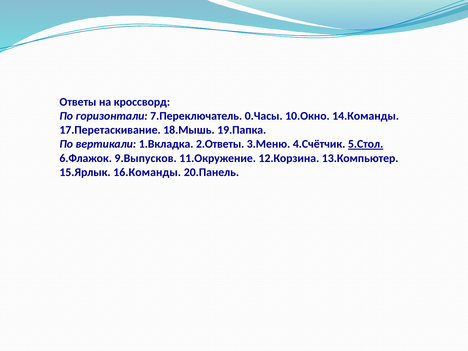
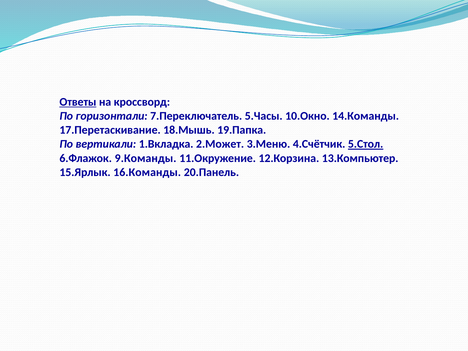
Ответы underline: none -> present
0.Часы: 0.Часы -> 5.Часы
2.Ответы: 2.Ответы -> 2.Может
9.Выпусков: 9.Выпусков -> 9.Команды
